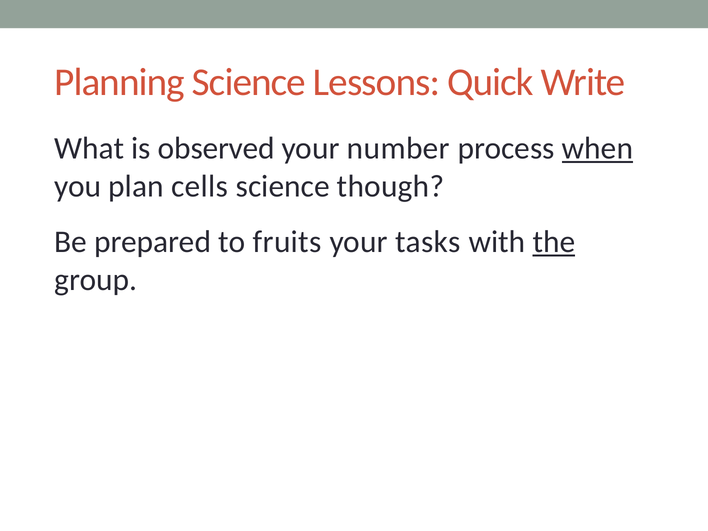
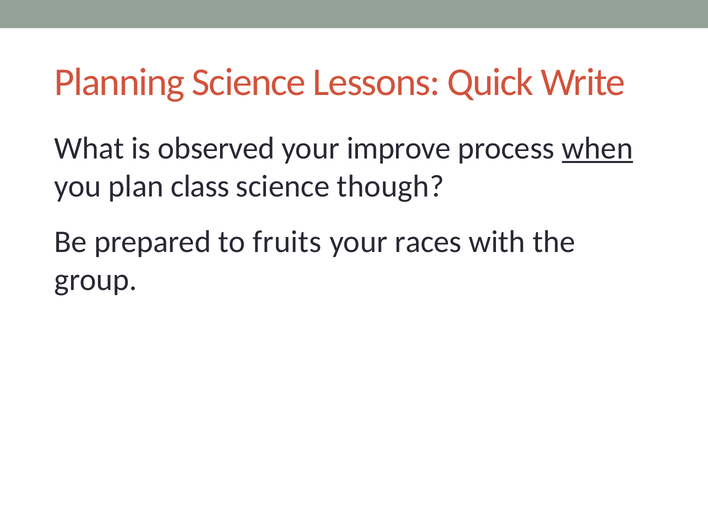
number: number -> improve
cells: cells -> class
tasks: tasks -> races
the underline: present -> none
